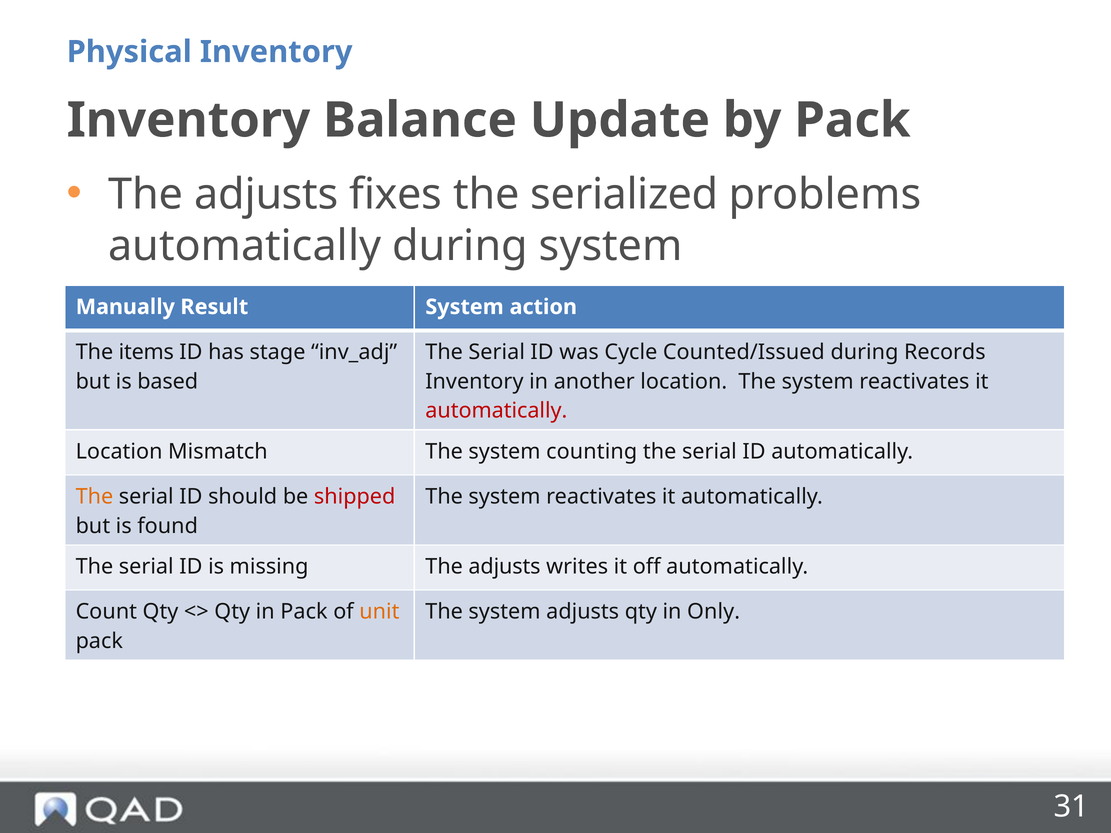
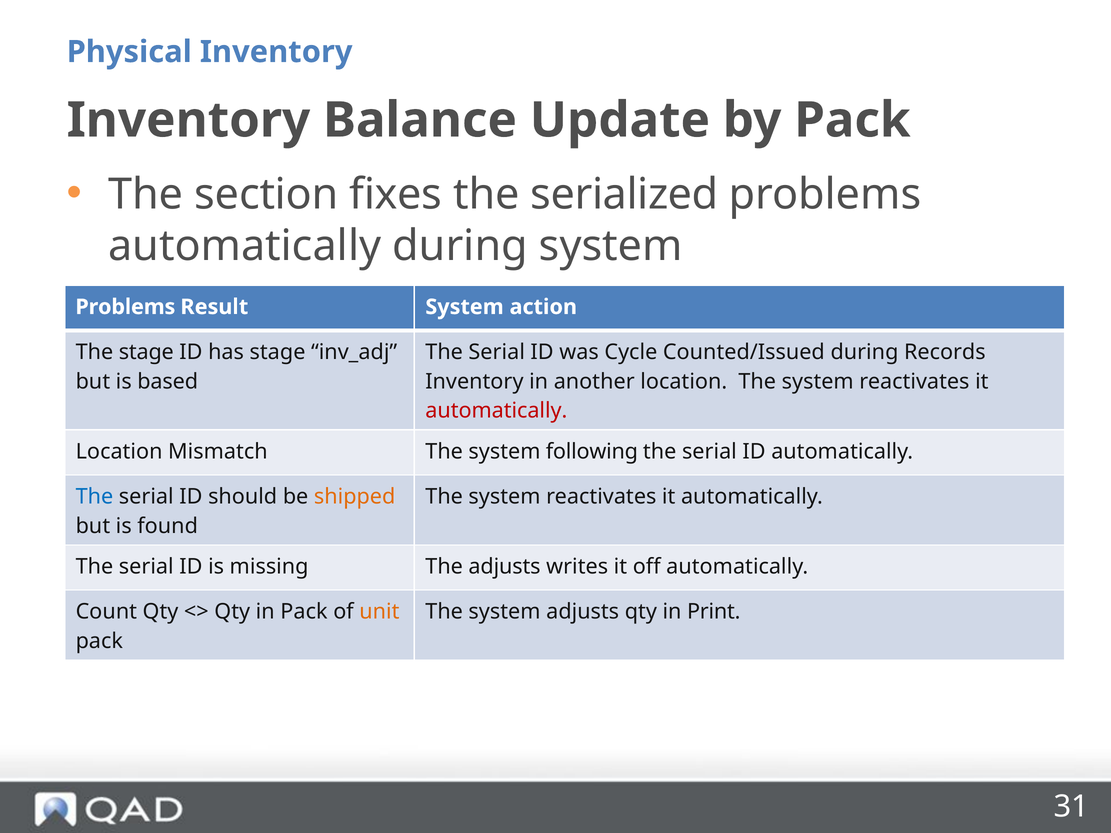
adjusts at (266, 194): adjusts -> section
Manually at (125, 307): Manually -> Problems
The items: items -> stage
counting: counting -> following
The at (94, 497) colour: orange -> blue
shipped colour: red -> orange
Only: Only -> Print
